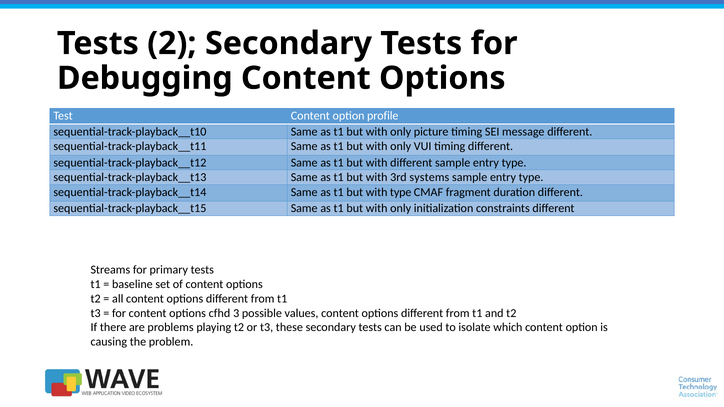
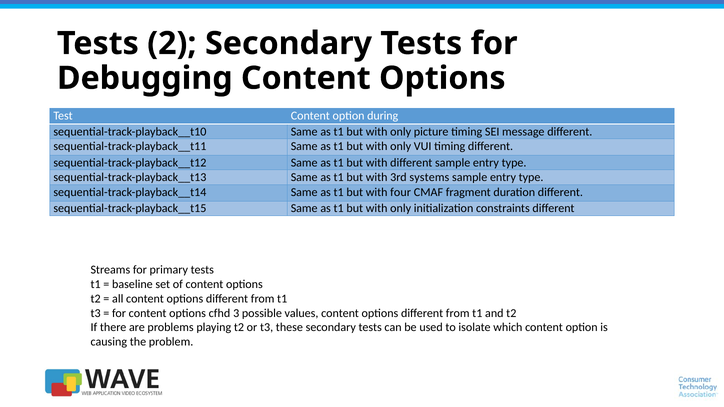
profile: profile -> during
with type: type -> four
